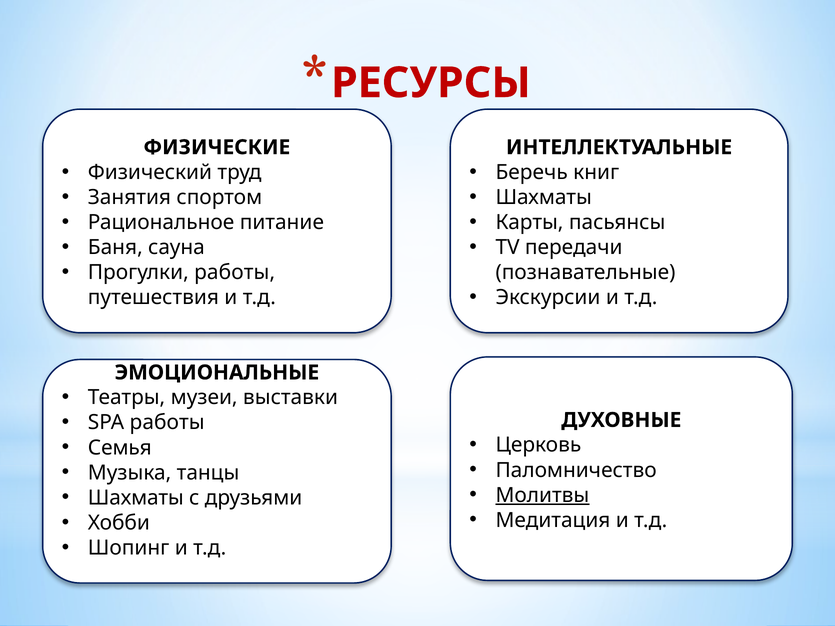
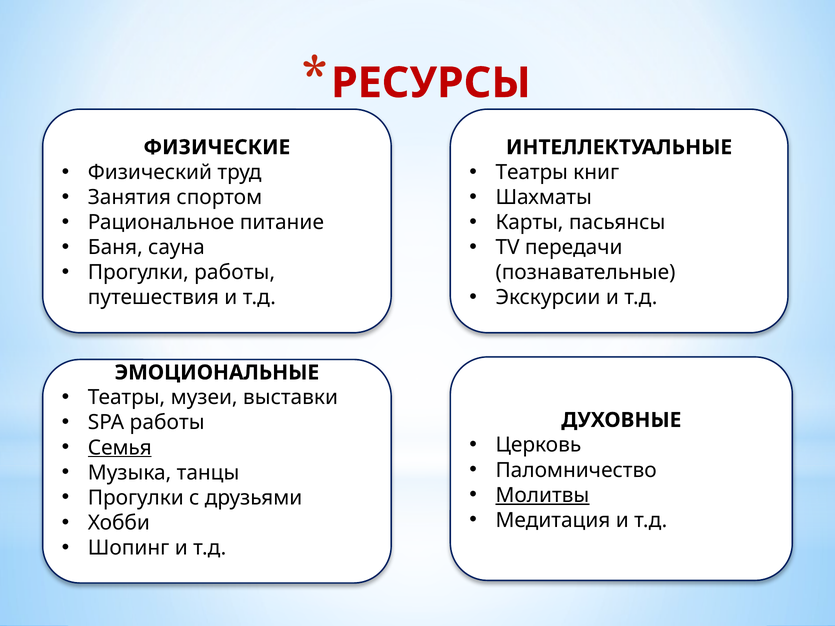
Беречь at (532, 172): Беречь -> Театры
Семья underline: none -> present
Шахматы at (136, 498): Шахматы -> Прогулки
